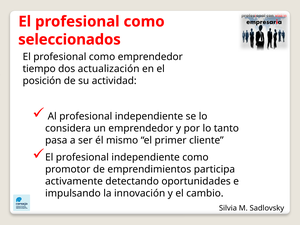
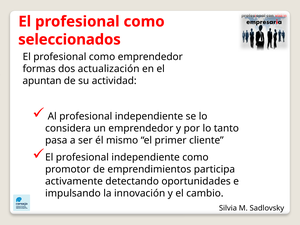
tiempo: tiempo -> formas
posición: posición -> apuntan
